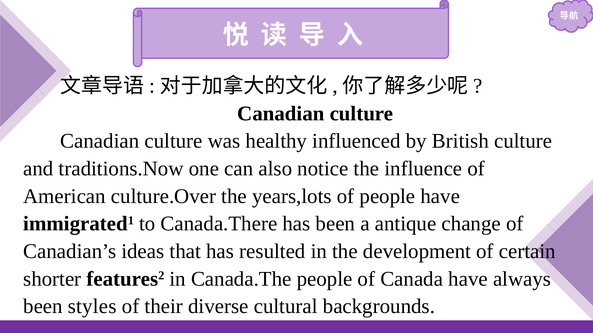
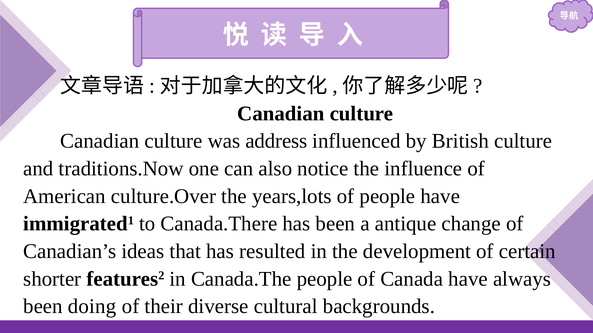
healthy: healthy -> address
styles: styles -> doing
